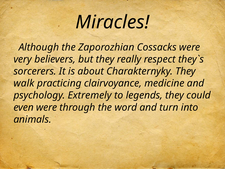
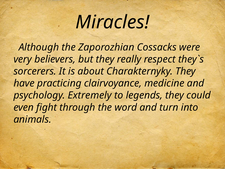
walk: walk -> have
even were: were -> fight
